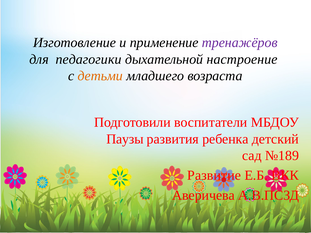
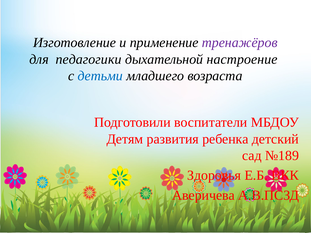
детьми colour: orange -> blue
Паузы: Паузы -> Детям
Развитие: Развитие -> Здоровья
